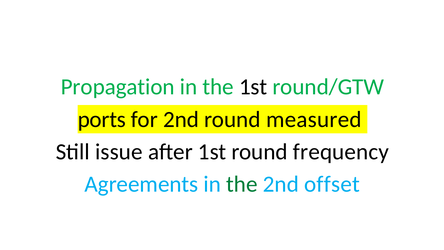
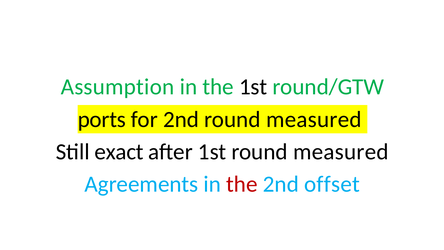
Propagation: Propagation -> Assumption
issue: issue -> exact
1st round frequency: frequency -> measured
the at (242, 184) colour: green -> red
